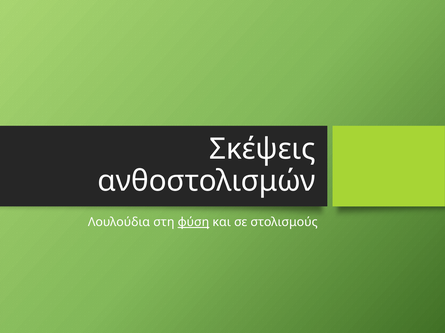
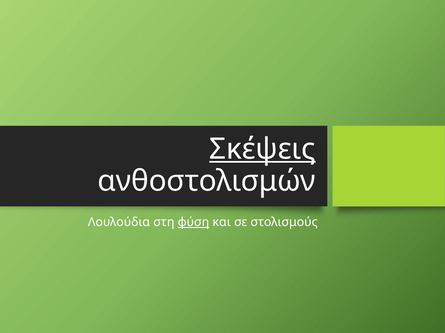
Σκέψεις underline: none -> present
